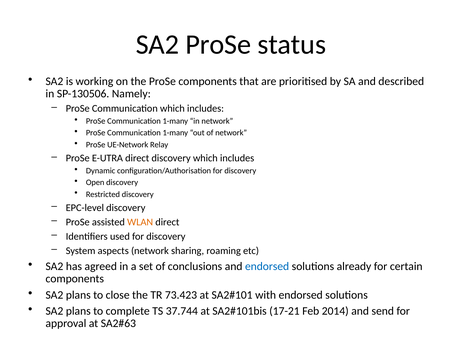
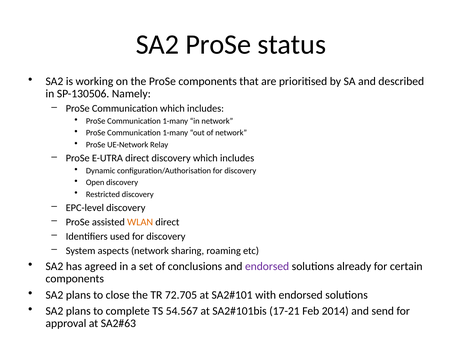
endorsed at (267, 267) colour: blue -> purple
73.423: 73.423 -> 72.705
37.744: 37.744 -> 54.567
